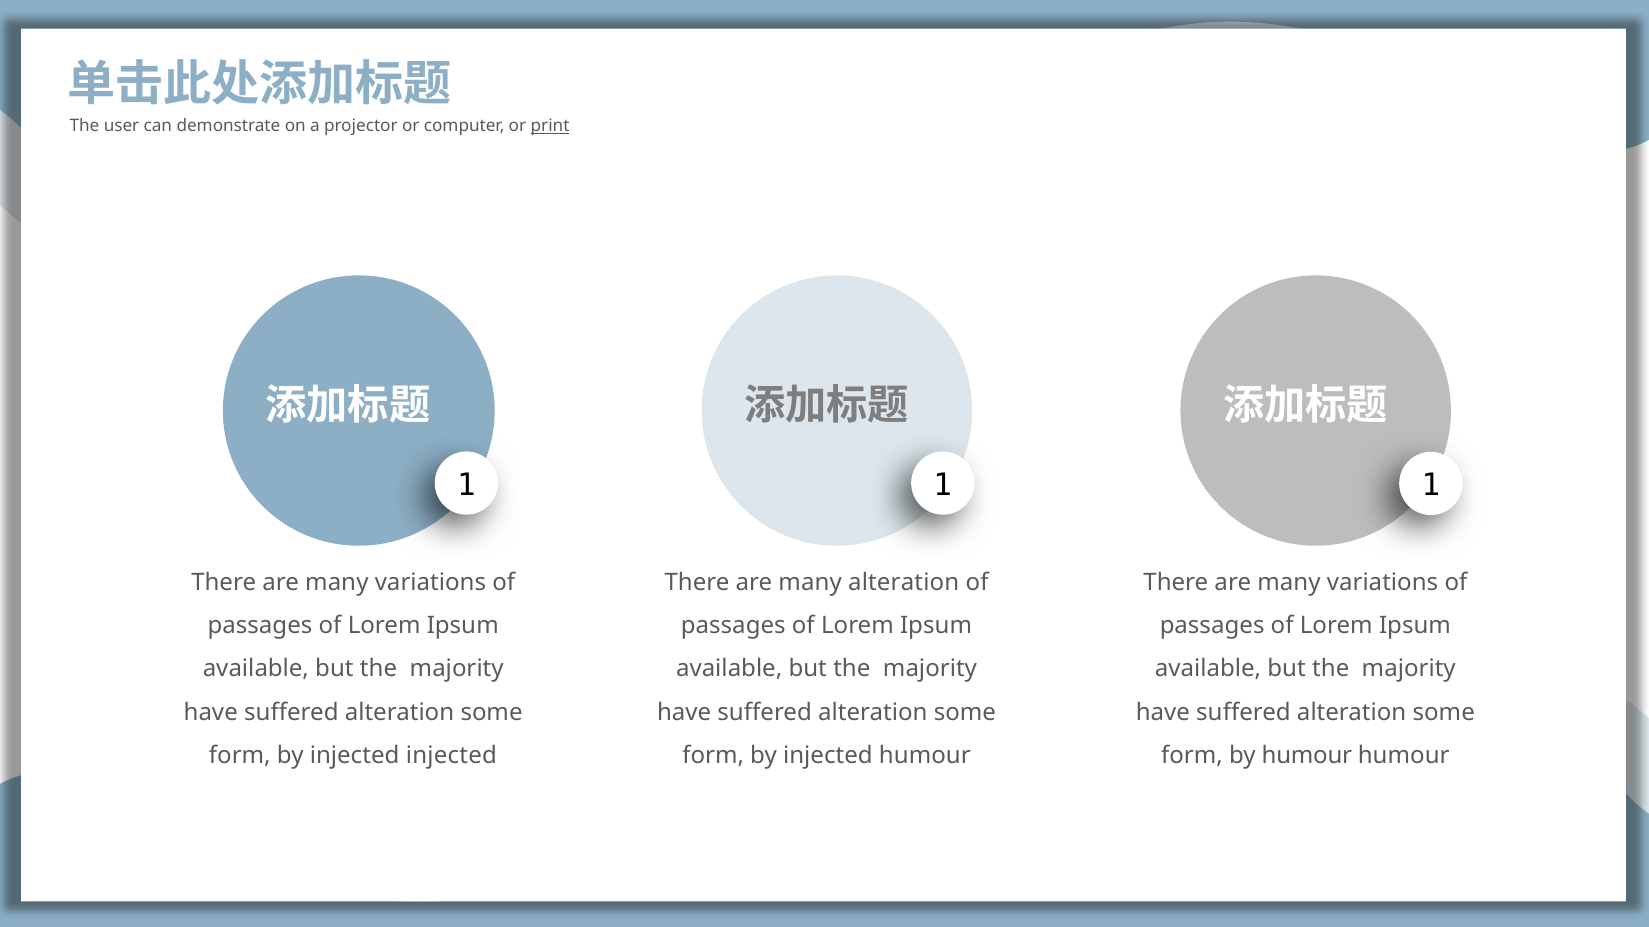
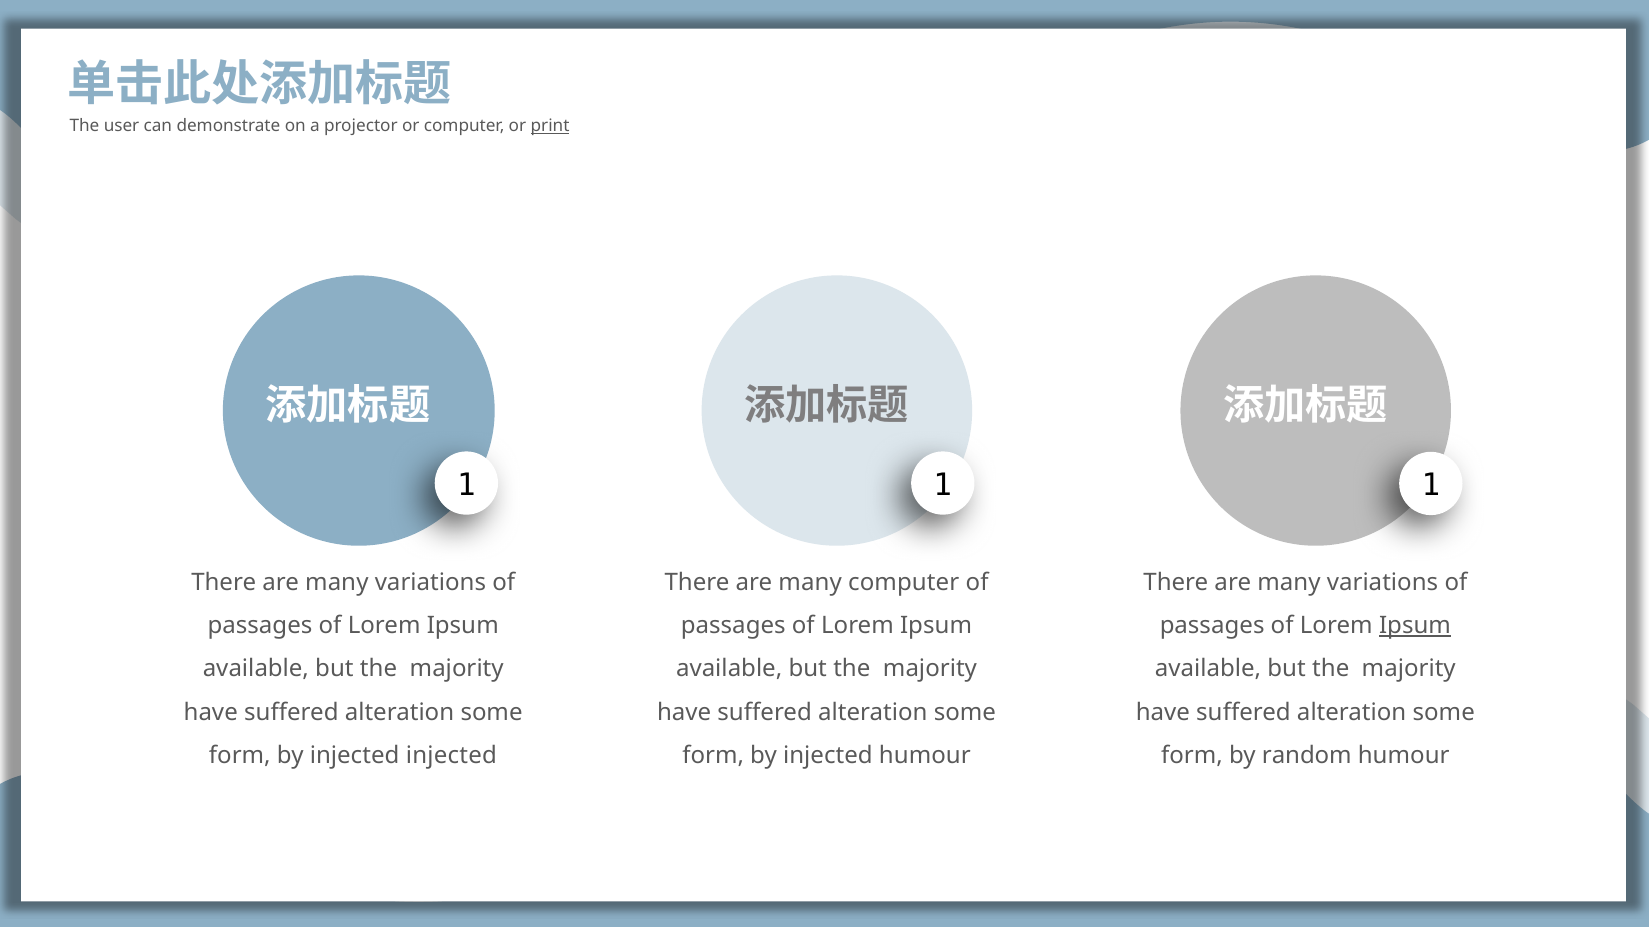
many alteration: alteration -> computer
Ipsum at (1415, 626) underline: none -> present
by humour: humour -> random
